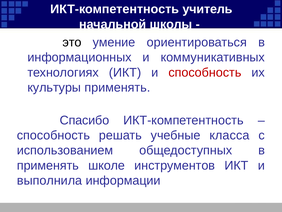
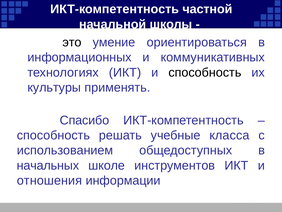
учитель: учитель -> частной
способность at (205, 72) colour: red -> black
применять at (48, 165): применять -> начальных
выполнила: выполнила -> отношения
